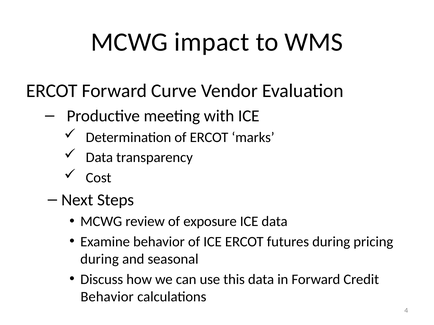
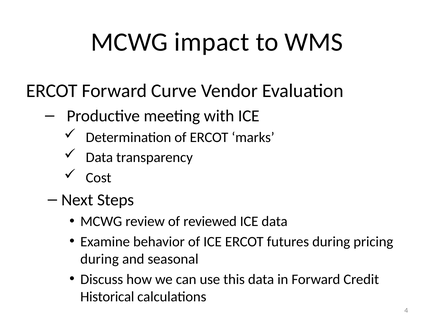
exposure: exposure -> reviewed
Behavior at (107, 297): Behavior -> Historical
